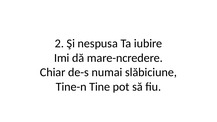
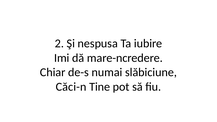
Tine-n: Tine-n -> Căci-n
